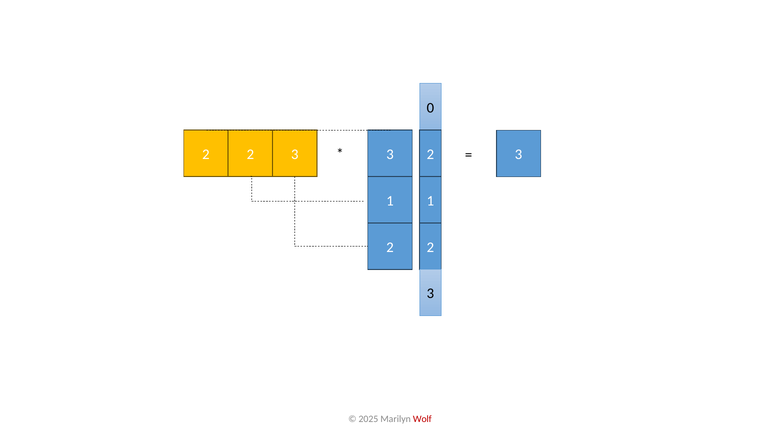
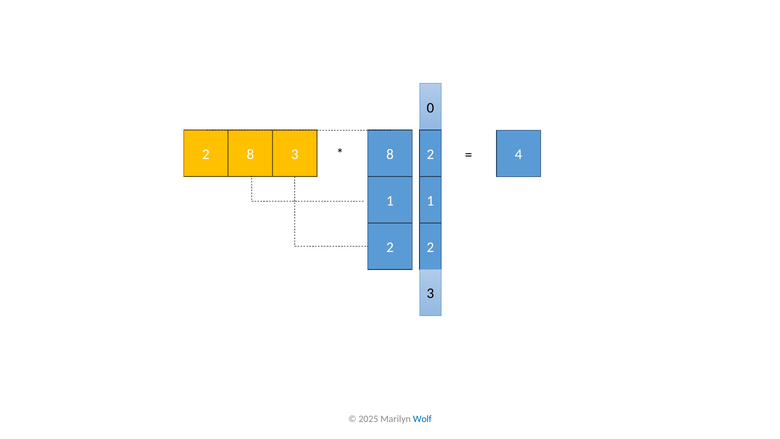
3 at (519, 155): 3 -> 4
2 2: 2 -> 8
3 3: 3 -> 8
Wolf colour: red -> blue
